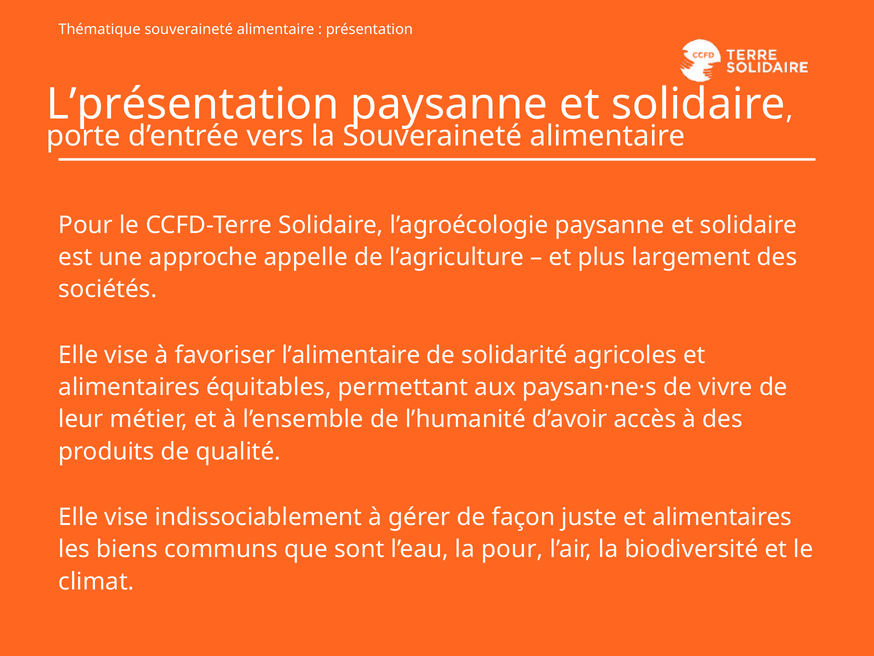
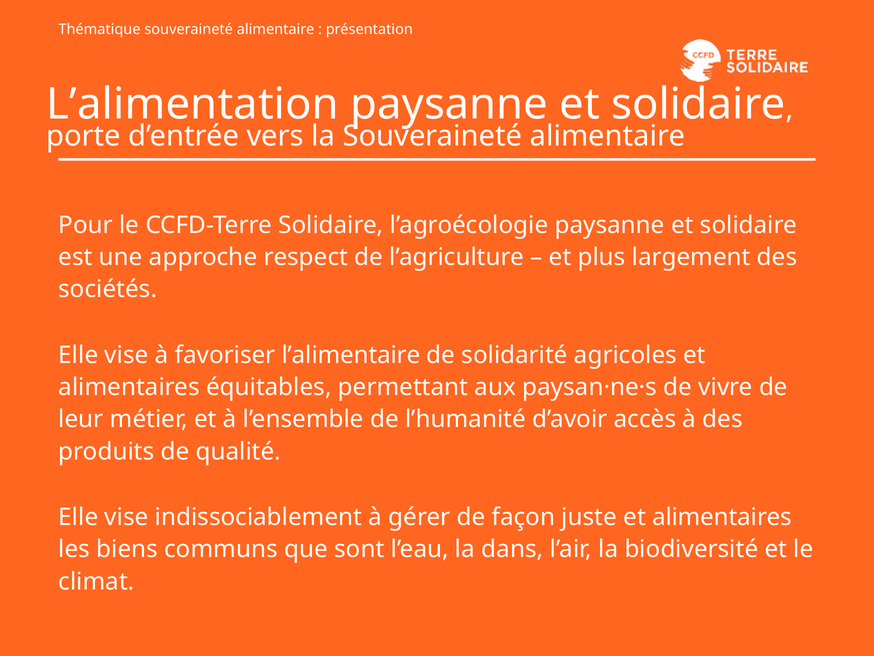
L’présentation: L’présentation -> L’alimentation
appelle: appelle -> respect
la pour: pour -> dans
